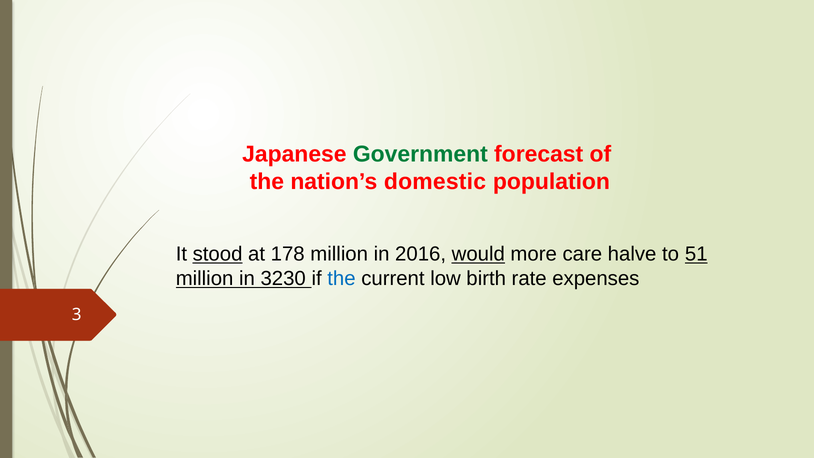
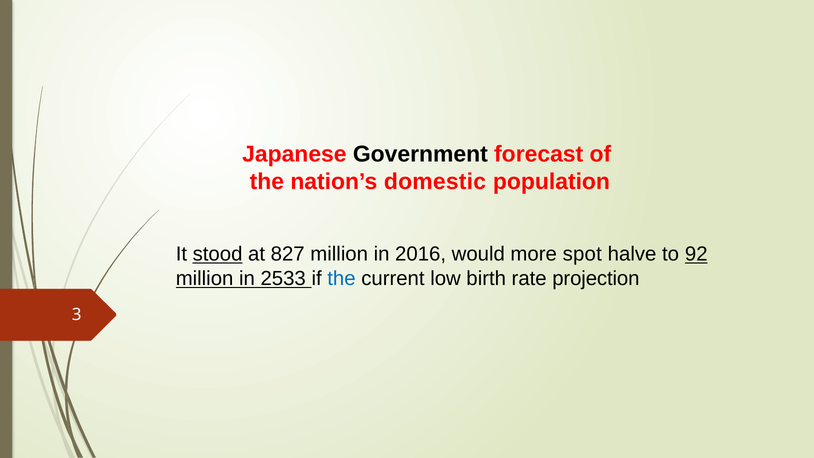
Government colour: green -> black
178: 178 -> 827
would underline: present -> none
care: care -> spot
51: 51 -> 92
3230: 3230 -> 2533
expenses: expenses -> projection
